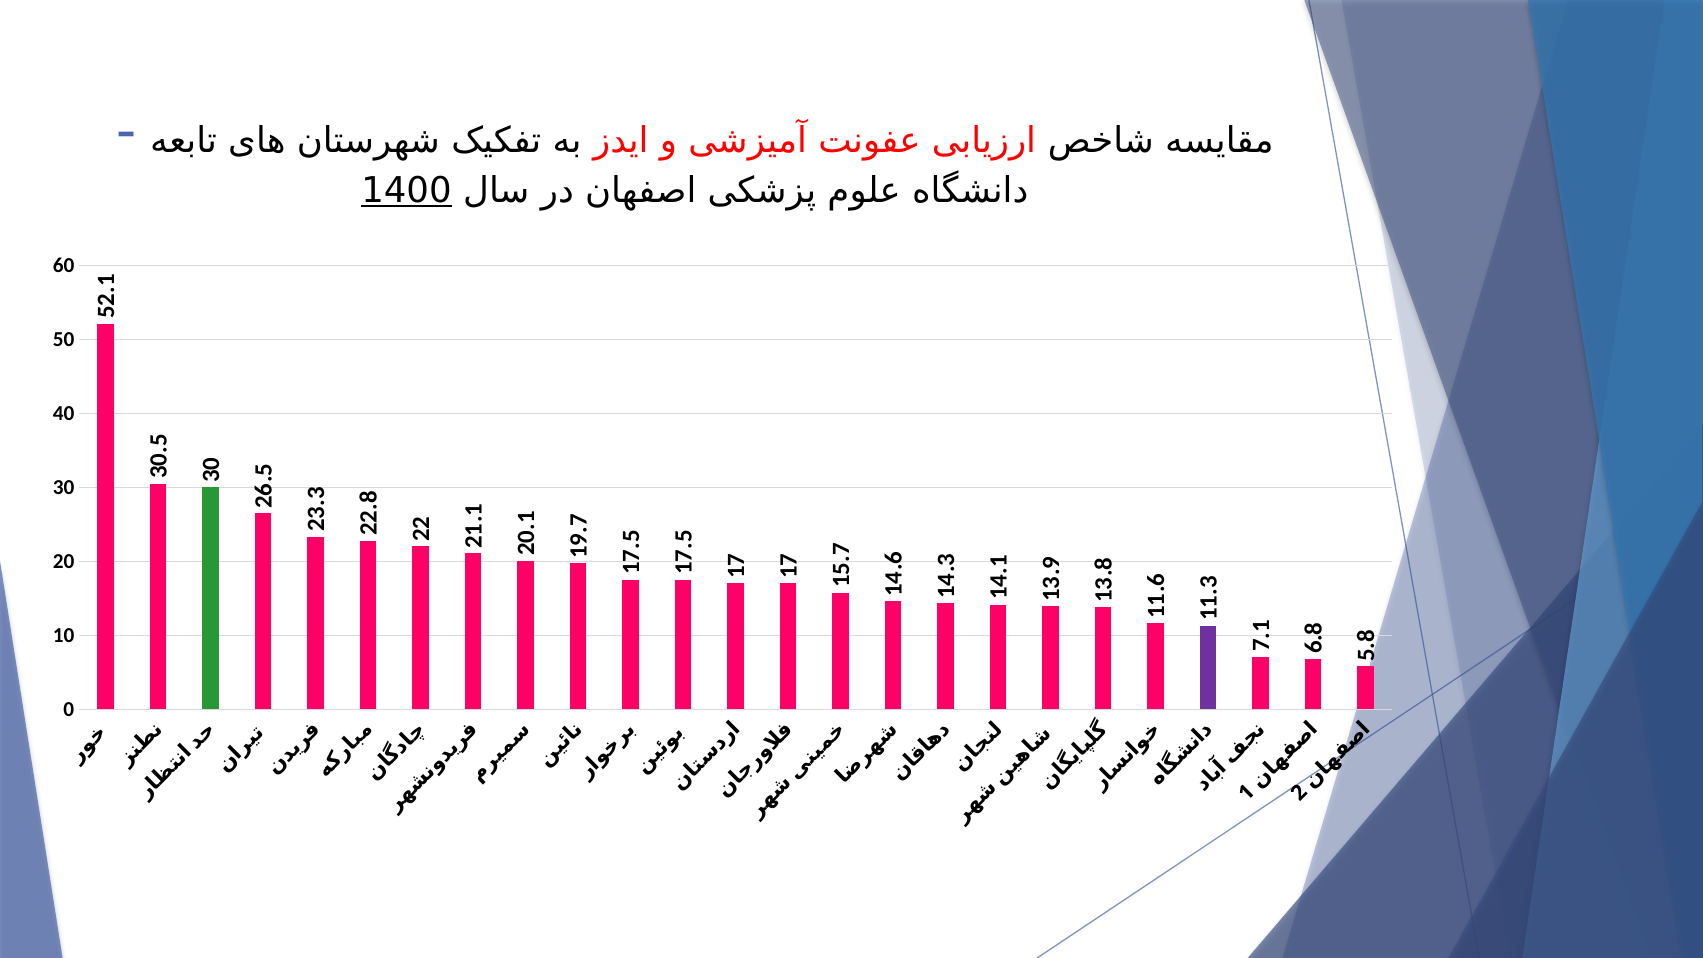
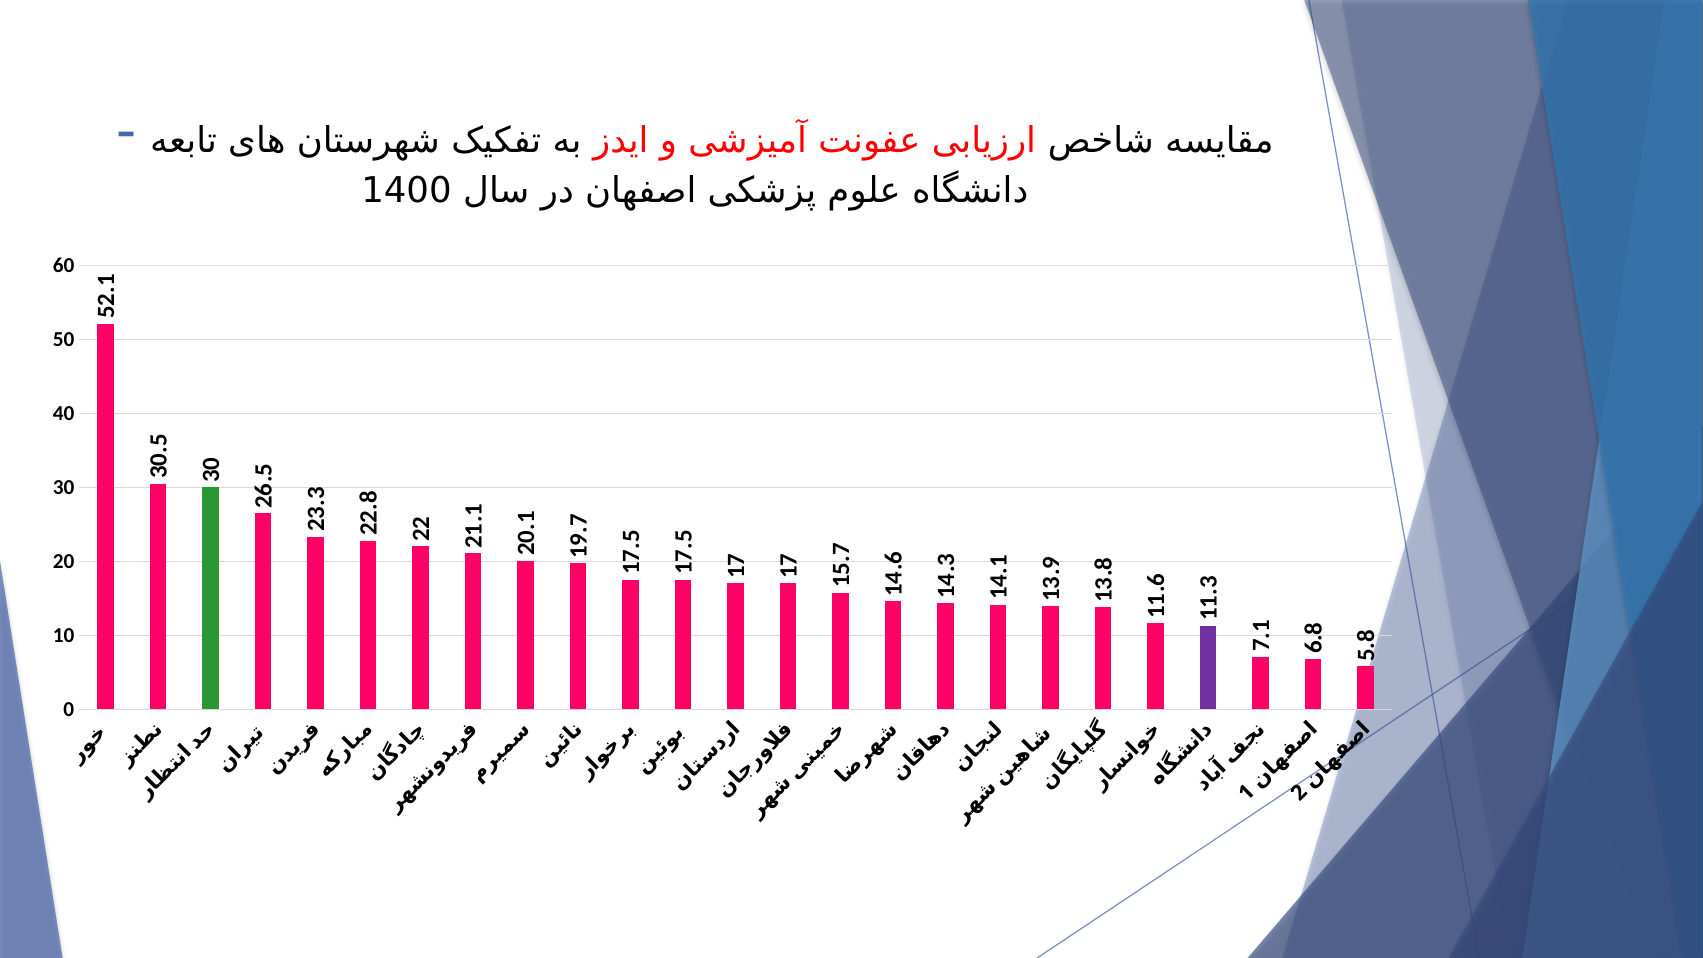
1400 underline: present -> none
